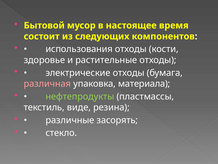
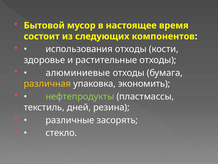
электрические: электрические -> алюминиевые
различная colour: pink -> yellow
материала: материала -> экономить
виде: виде -> дней
